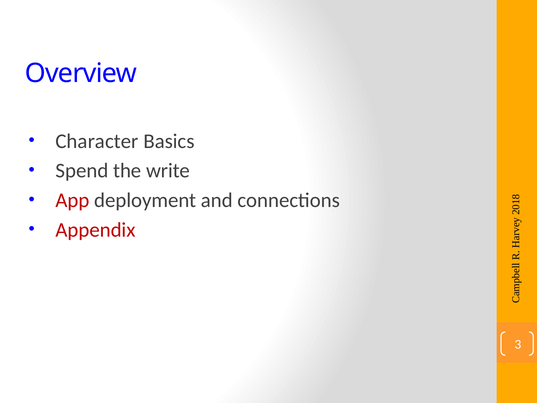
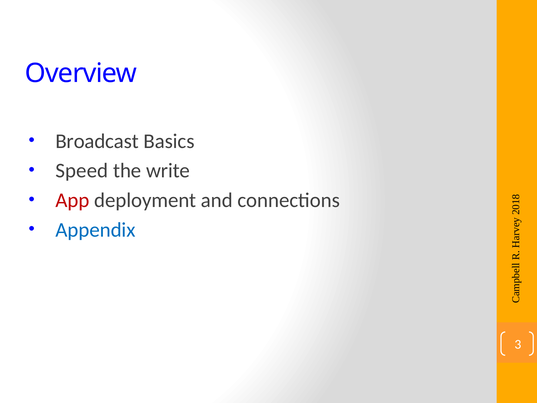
Character: Character -> Broadcast
Spend: Spend -> Speed
Appendix colour: red -> blue
